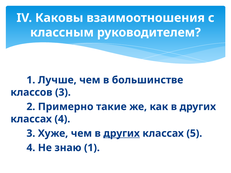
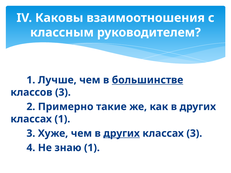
большинстве underline: none -> present
классах 4: 4 -> 1
классах 5: 5 -> 3
